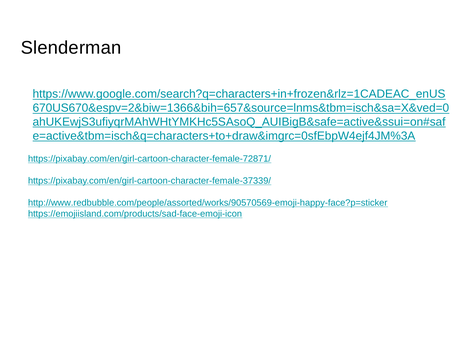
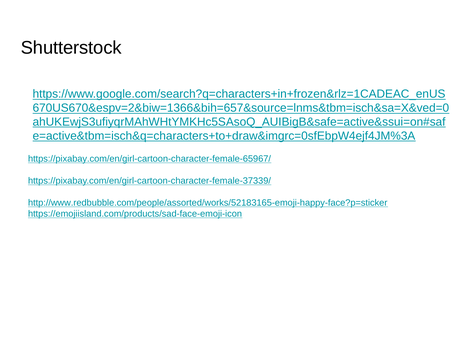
Slenderman: Slenderman -> Shutterstock
https://pixabay.com/en/girl-cartoon-character-female-72871/: https://pixabay.com/en/girl-cartoon-character-female-72871/ -> https://pixabay.com/en/girl-cartoon-character-female-65967/
http://www.redbubble.com/people/assorted/works/90570569-emoji-happy-face?p=sticker: http://www.redbubble.com/people/assorted/works/90570569-emoji-happy-face?p=sticker -> http://www.redbubble.com/people/assorted/works/52183165-emoji-happy-face?p=sticker
